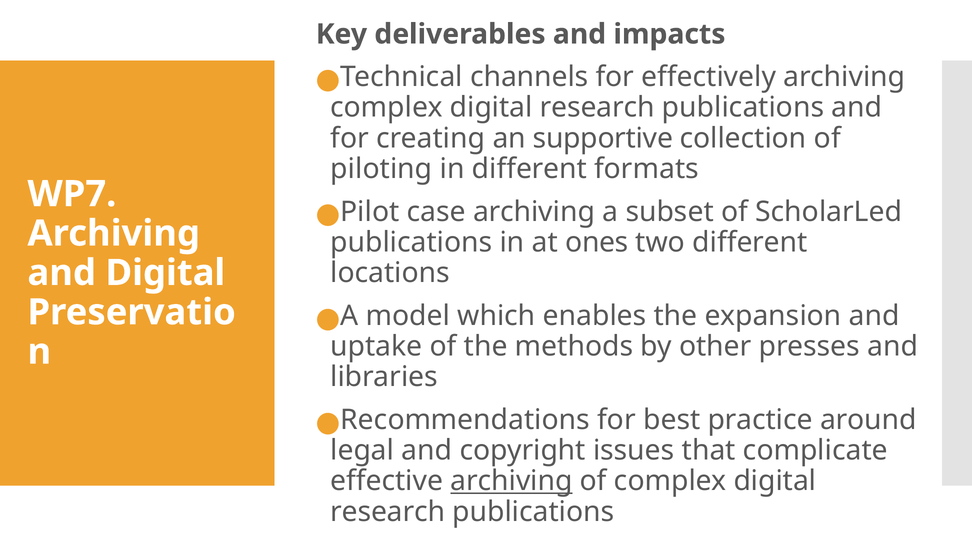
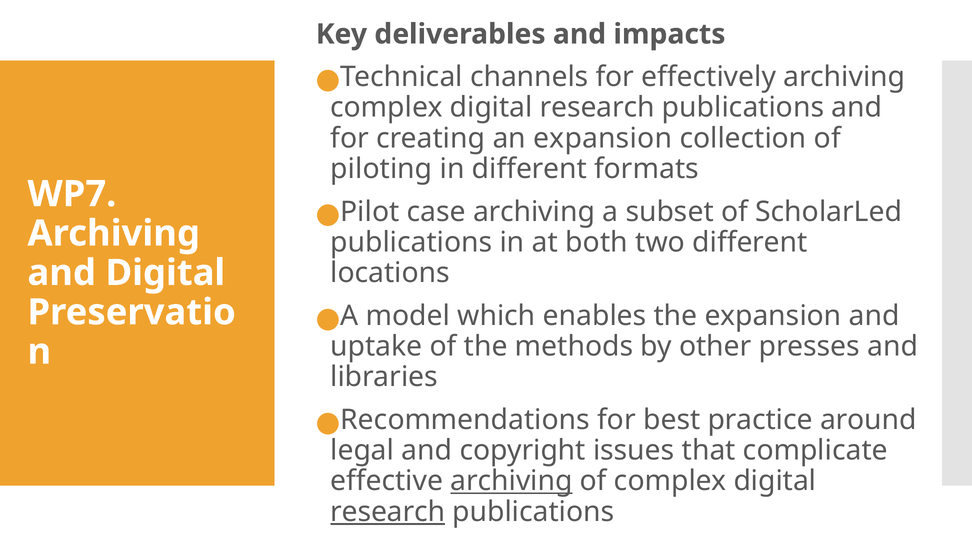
an supportive: supportive -> expansion
ones: ones -> both
research at (388, 511) underline: none -> present
